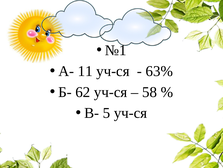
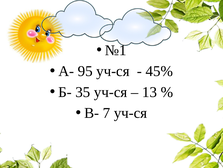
11: 11 -> 95
63%: 63% -> 45%
62: 62 -> 35
58: 58 -> 13
5: 5 -> 7
